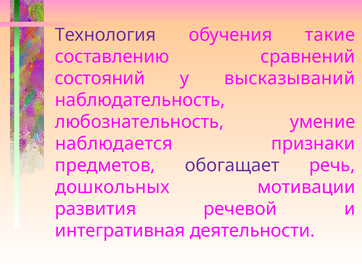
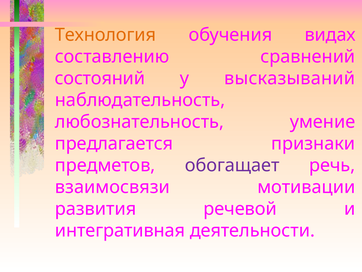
Технология colour: purple -> orange
такие: такие -> видах
наблюдается: наблюдается -> предлагается
дошкольных: дошкольных -> взаимосвязи
